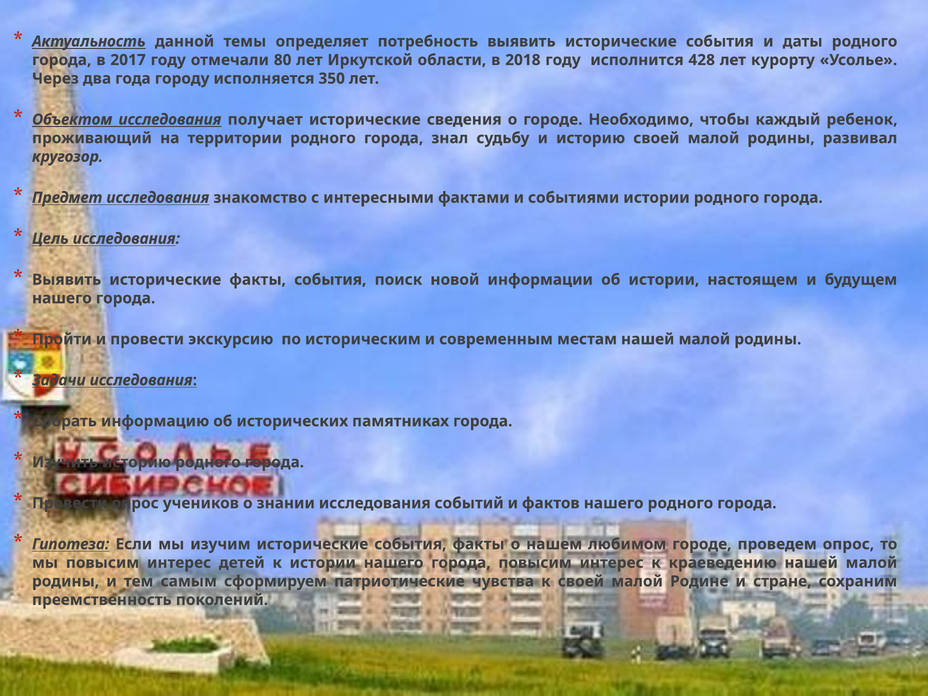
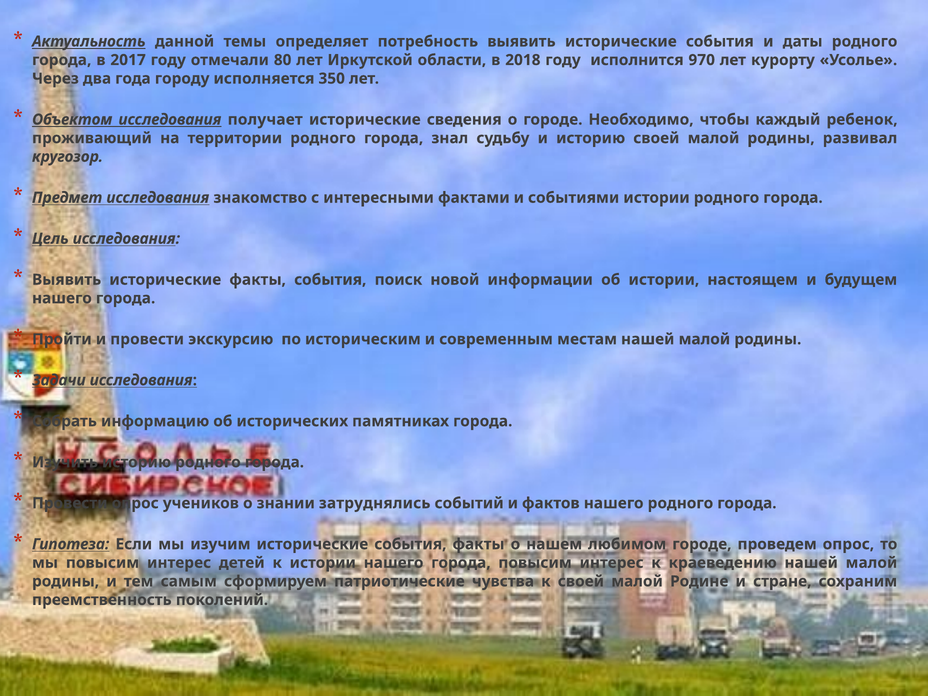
428: 428 -> 970
знании исследования: исследования -> затруднялись
